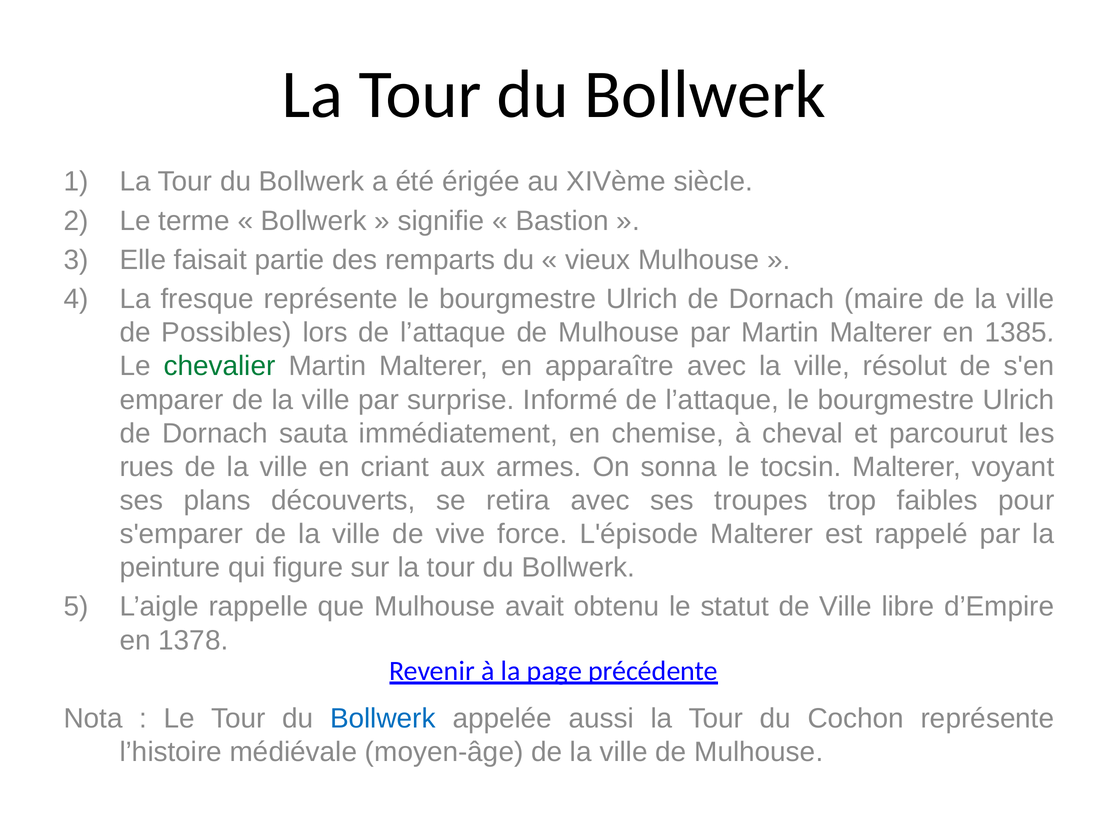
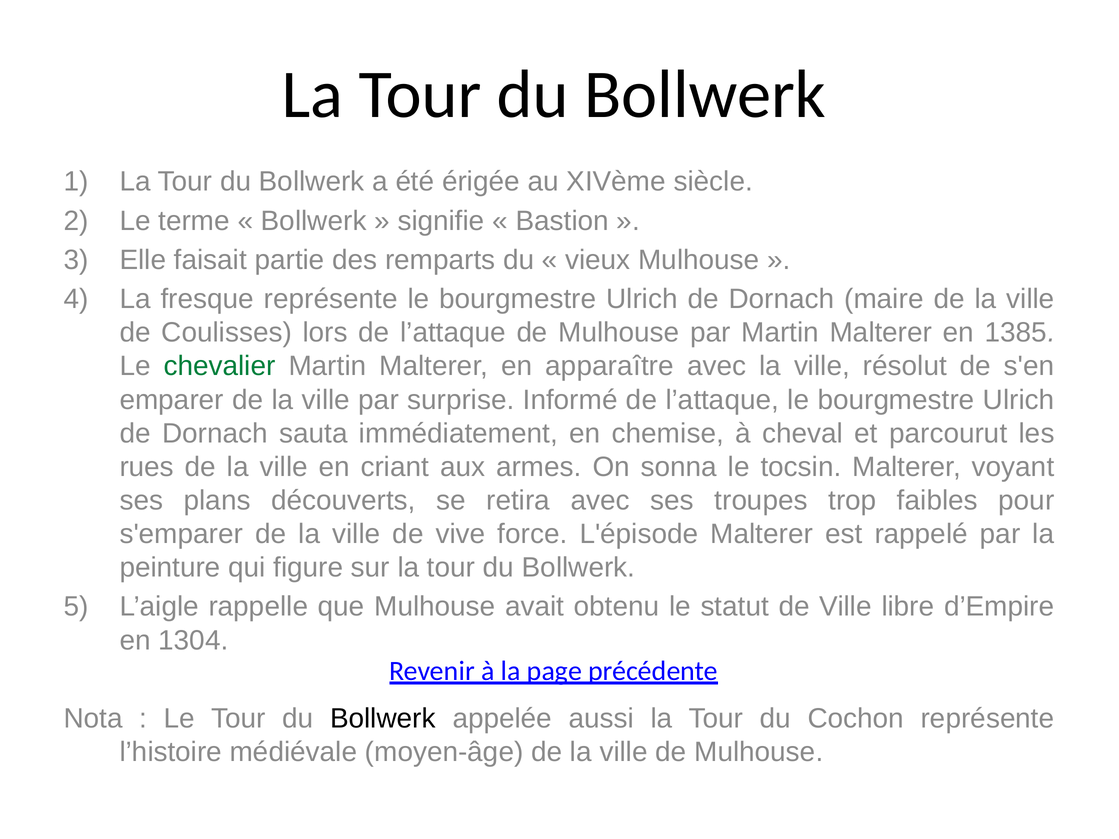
Possibles: Possibles -> Coulisses
1378: 1378 -> 1304
Bollwerk at (383, 719) colour: blue -> black
